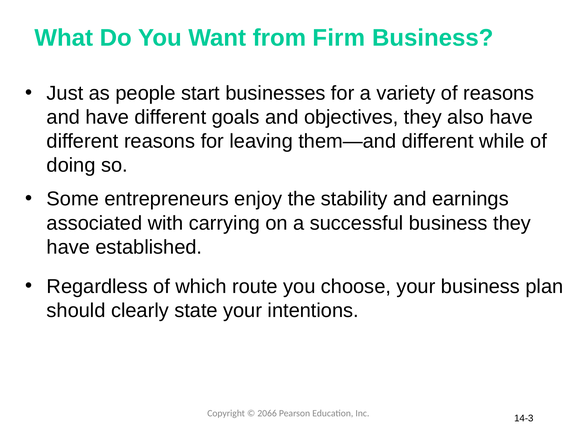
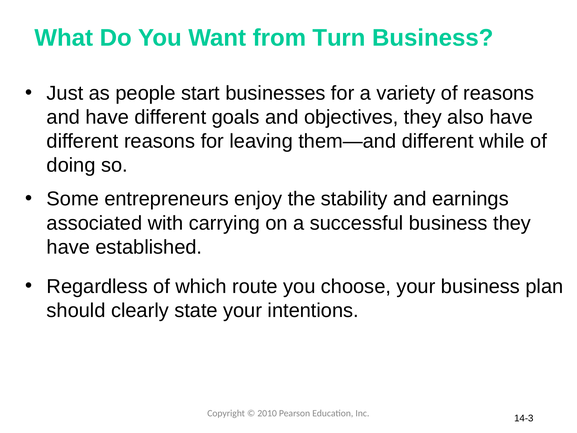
Firm: Firm -> Turn
2066: 2066 -> 2010
